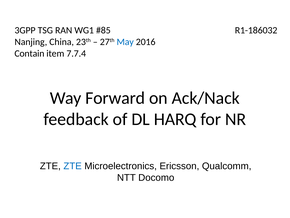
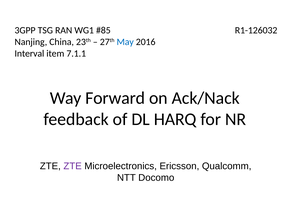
R1-186032: R1-186032 -> R1-126032
Contain: Contain -> Interval
7.7.4: 7.7.4 -> 7.1.1
ZTE at (73, 166) colour: blue -> purple
